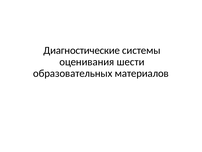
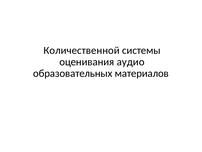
Диагностические: Диагностические -> Количественной
шести: шести -> аудио
